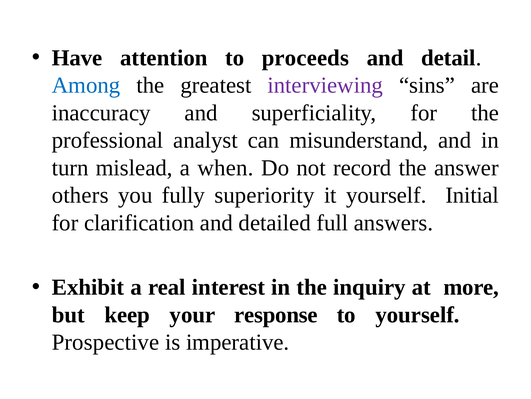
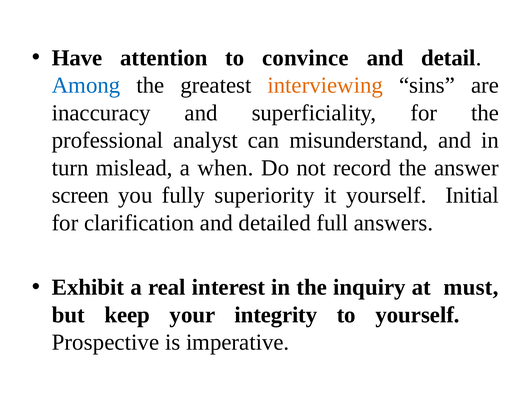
proceeds: proceeds -> convince
interviewing colour: purple -> orange
others: others -> screen
more: more -> must
response: response -> integrity
